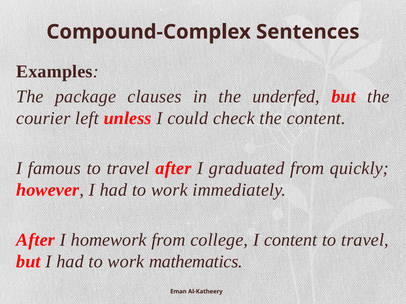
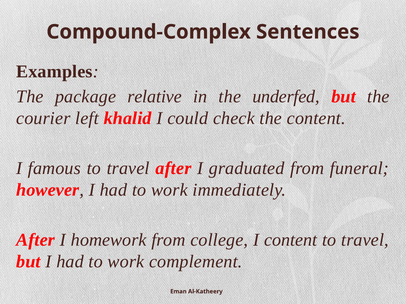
clauses: clauses -> relative
unless: unless -> khalid
quickly: quickly -> funeral
mathematics: mathematics -> complement
